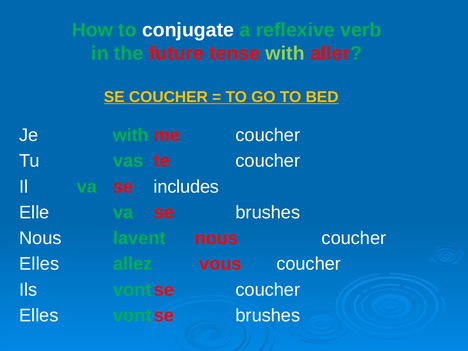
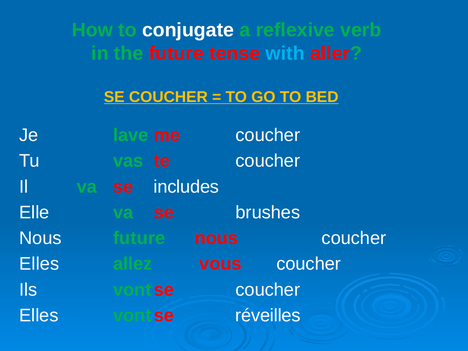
with at (285, 53) colour: light green -> light blue
Je with: with -> lave
Nous lavent: lavent -> future
brushes at (268, 315): brushes -> réveilles
